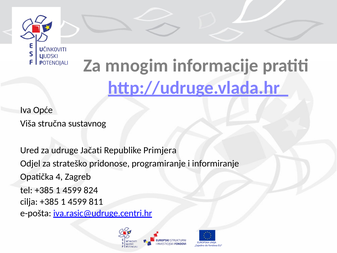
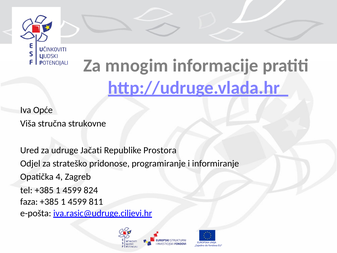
sustavnog: sustavnog -> strukovne
Primjera: Primjera -> Prostora
cilja: cilja -> faza
iva.rasic@udruge.centri.hr: iva.rasic@udruge.centri.hr -> iva.rasic@udruge.ciljevi.hr
